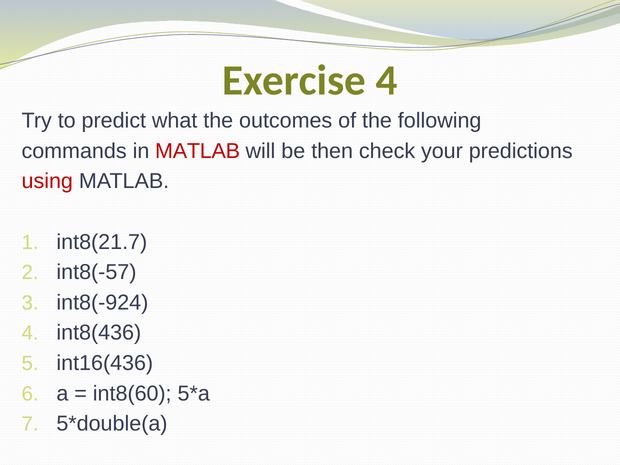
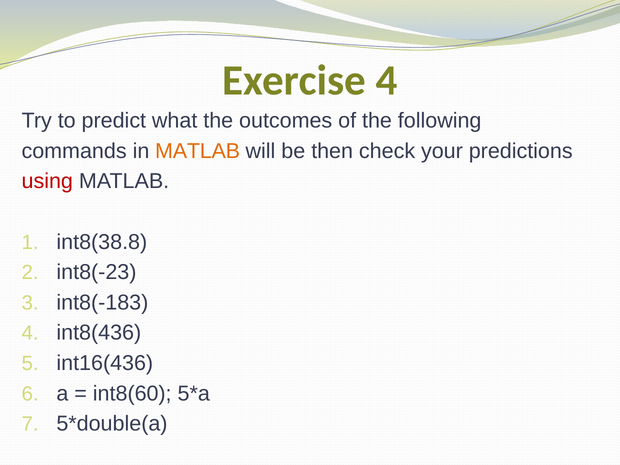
MATLAB at (198, 151) colour: red -> orange
int8(21.7: int8(21.7 -> int8(38.8
int8(-57: int8(-57 -> int8(-23
int8(-924: int8(-924 -> int8(-183
